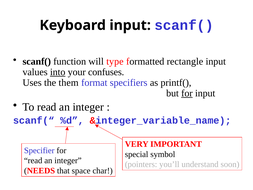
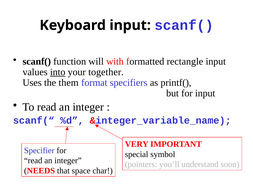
type: type -> with
confuses: confuses -> together
for at (187, 93) underline: present -> none
